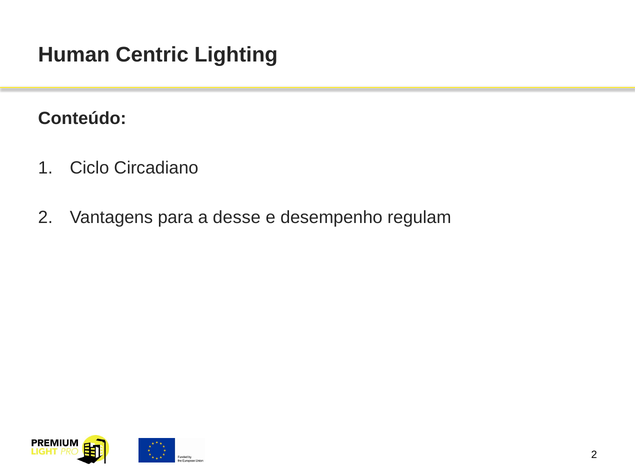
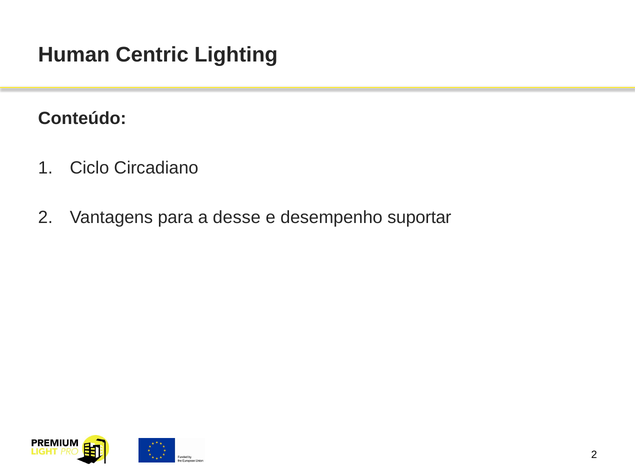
regulam: regulam -> suportar
